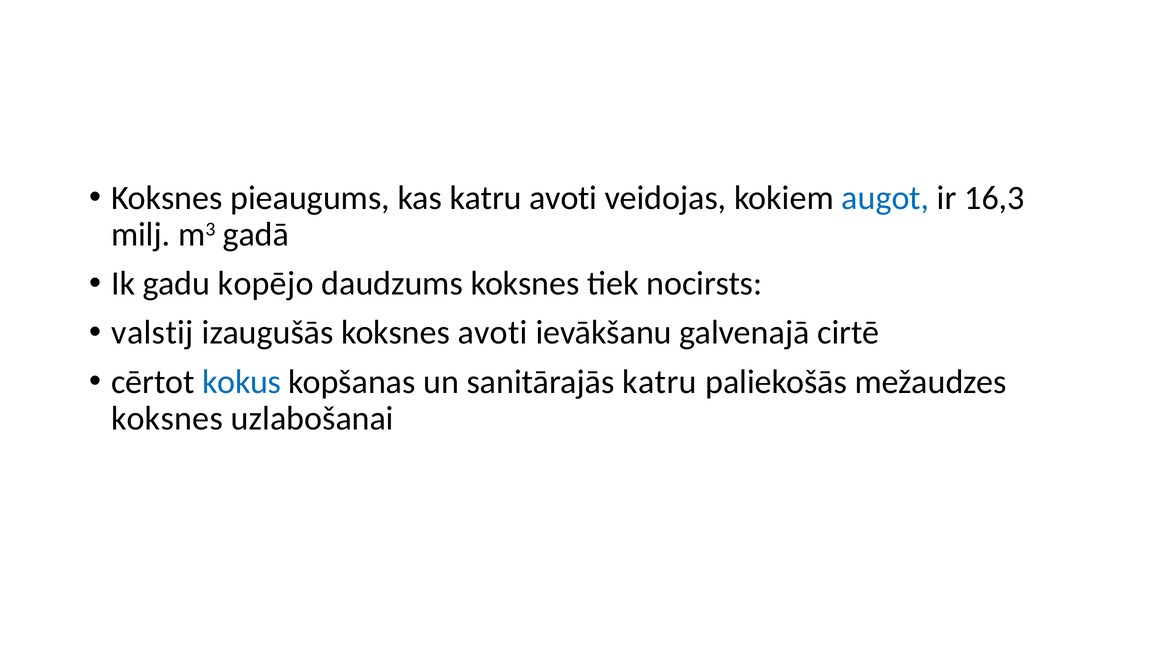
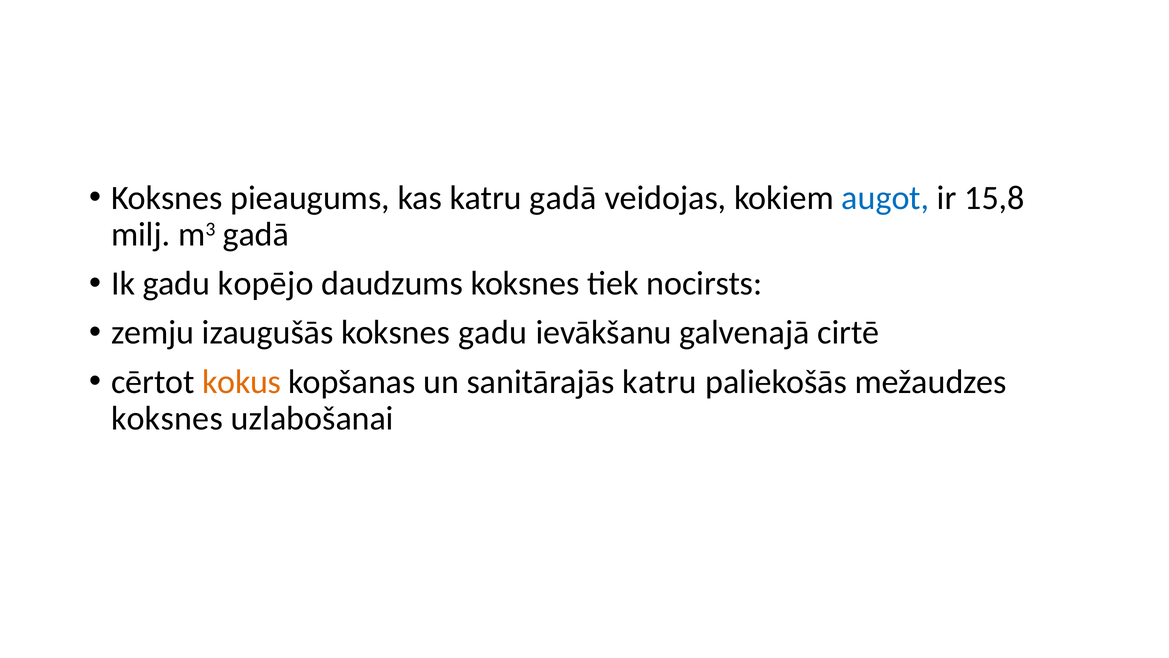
katru avoti: avoti -> gadā
16,3: 16,3 -> 15,8
valstij: valstij -> zemju
koksnes avoti: avoti -> gadu
kokus colour: blue -> orange
